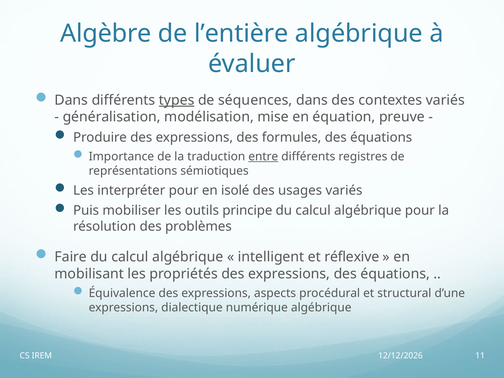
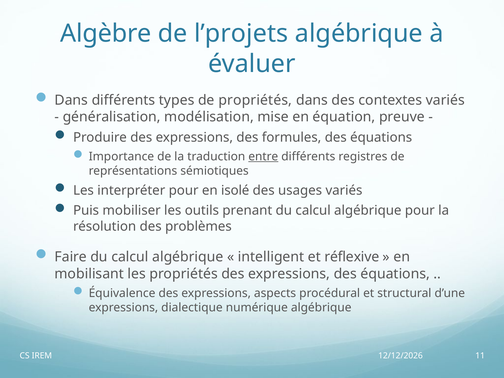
l’entière: l’entière -> l’projets
types underline: present -> none
de séquences: séquences -> propriétés
principe: principe -> prenant
